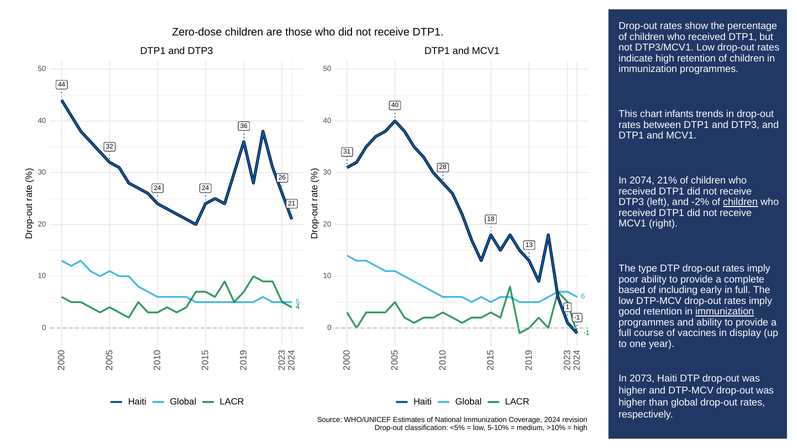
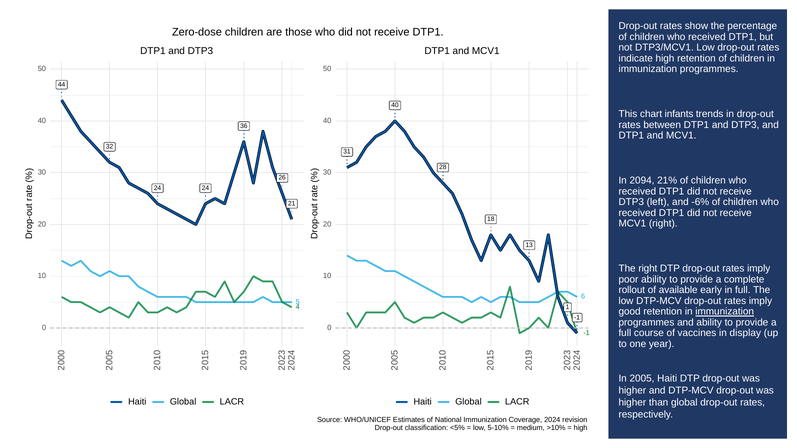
2074: 2074 -> 2094
-2%: -2% -> -6%
children at (740, 202) underline: present -> none
The type: type -> right
based: based -> rollout
including: including -> available
2073: 2073 -> 2005
